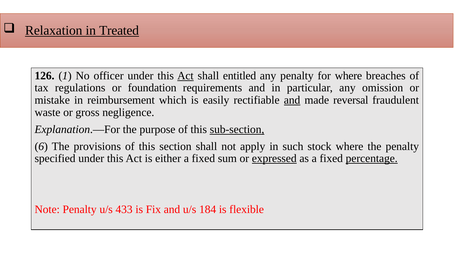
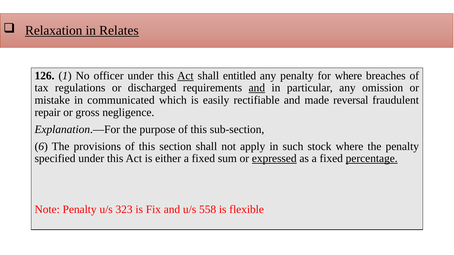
Treated: Treated -> Relates
foundation: foundation -> discharged
and at (257, 88) underline: none -> present
reimbursement: reimbursement -> communicated
and at (292, 100) underline: present -> none
waste: waste -> repair
sub-section underline: present -> none
433: 433 -> 323
184: 184 -> 558
